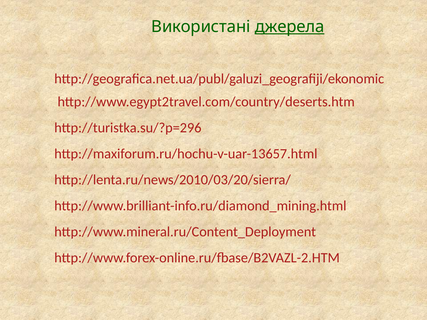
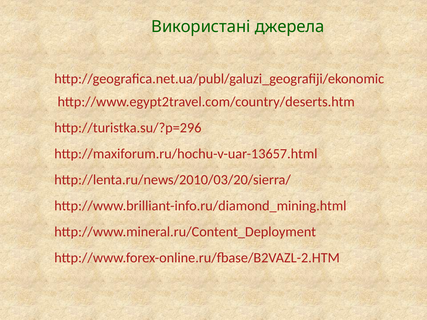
джерела underline: present -> none
